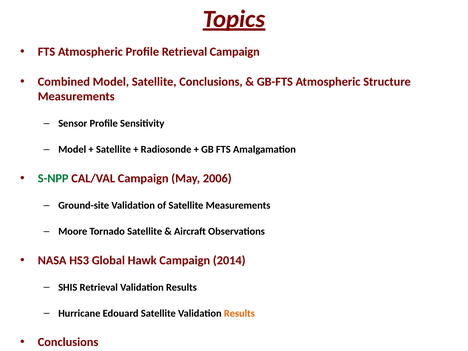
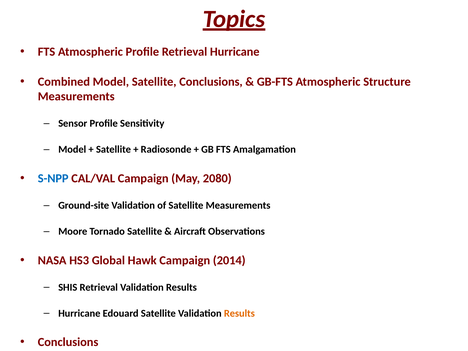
Retrieval Campaign: Campaign -> Hurricane
S-NPP colour: green -> blue
2006: 2006 -> 2080
